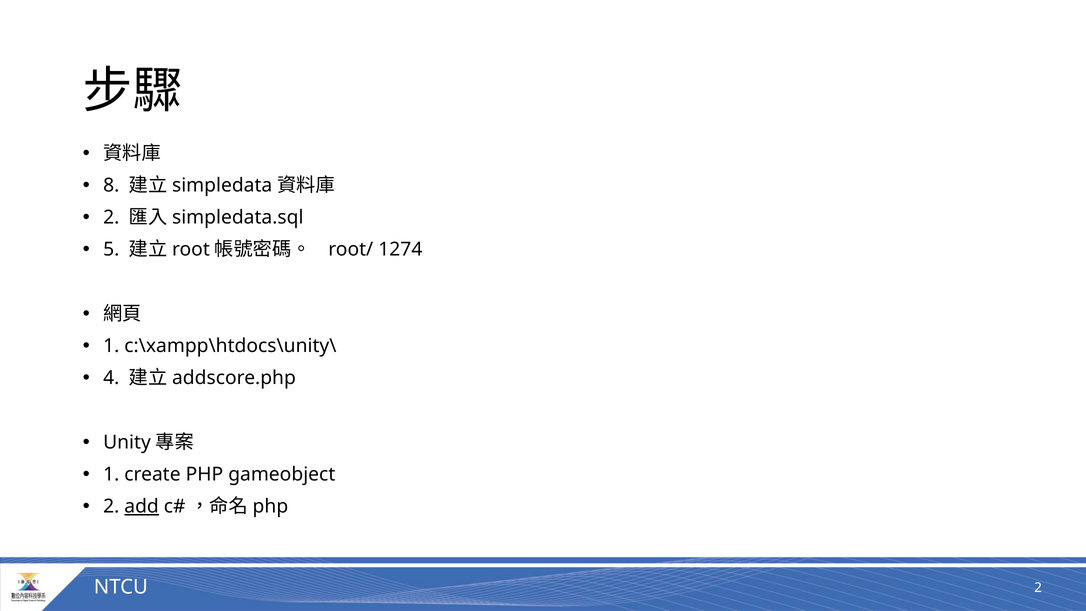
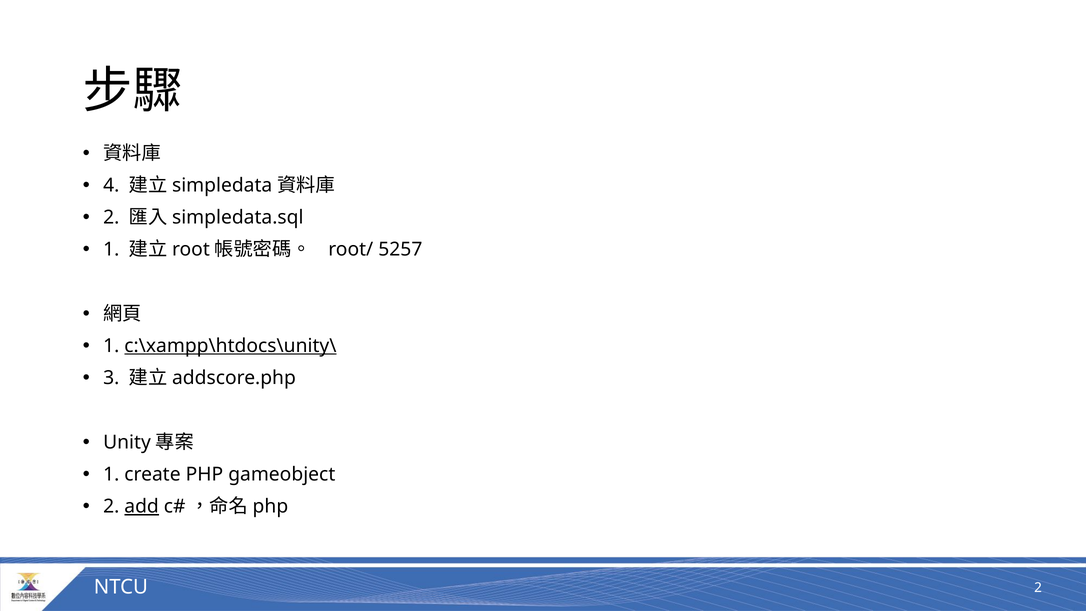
8: 8 -> 4
5 at (111, 250): 5 -> 1
1274: 1274 -> 5257
c:\xampp\htdocs\unity\ underline: none -> present
4: 4 -> 3
